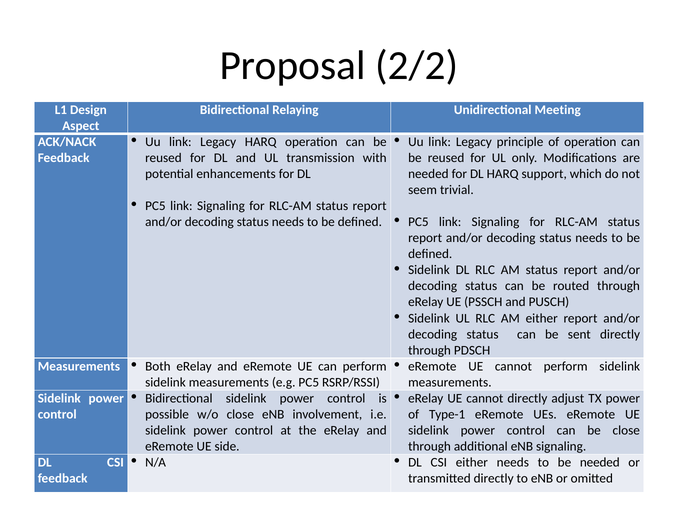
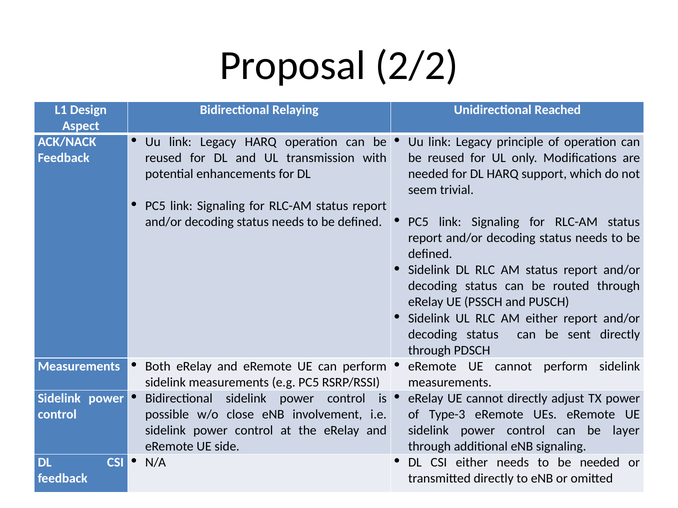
Meeting: Meeting -> Reached
Type-1: Type-1 -> Type-3
be close: close -> layer
